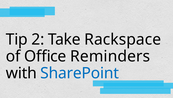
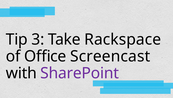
2: 2 -> 3
Reminders: Reminders -> Screencast
SharePoint colour: blue -> purple
